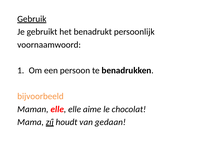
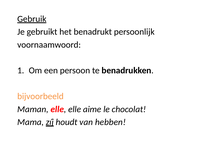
gedaan: gedaan -> hebben
